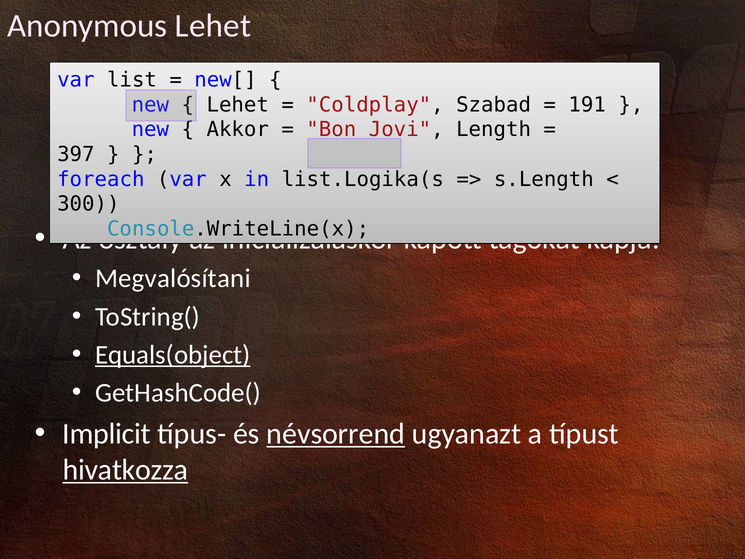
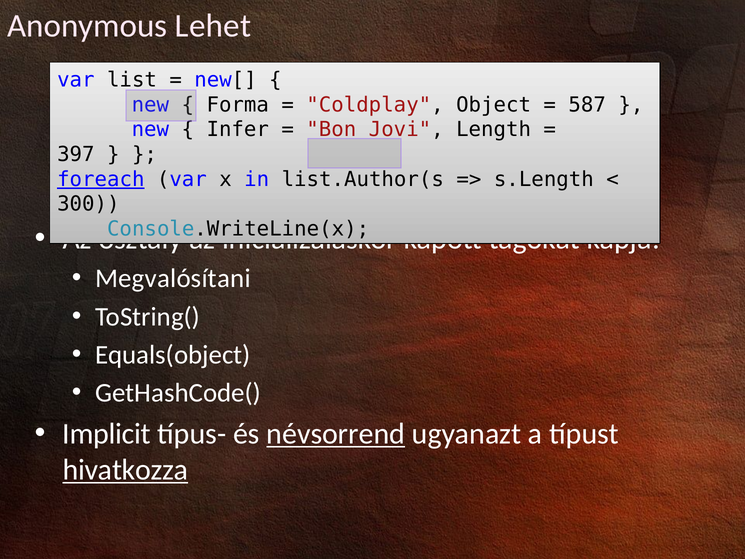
Lehet at (238, 105): Lehet -> Forma
Szabad: Szabad -> Object
191: 191 -> 587
Akkor: Akkor -> Infer
foreach underline: none -> present
list.Logika(s: list.Logika(s -> list.Author(s
Equals(object underline: present -> none
